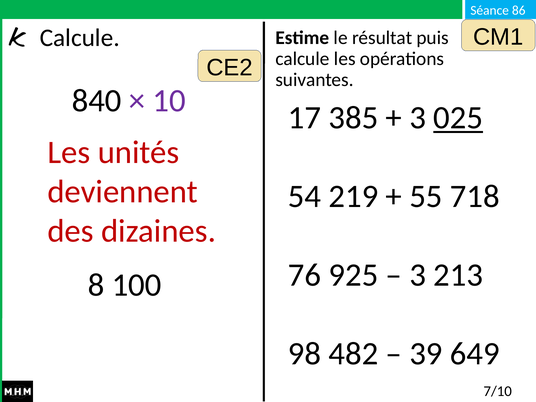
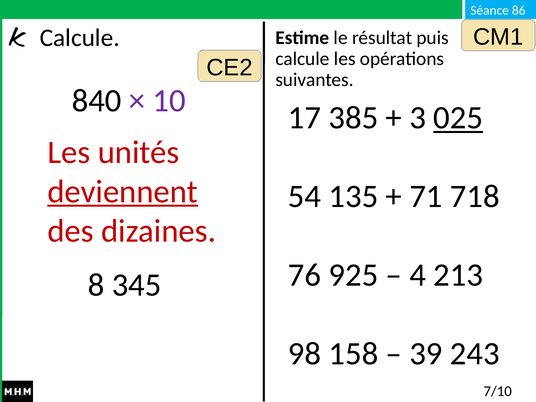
deviennent underline: none -> present
219: 219 -> 135
55: 55 -> 71
3 at (418, 275): 3 -> 4
100: 100 -> 345
482: 482 -> 158
649: 649 -> 243
